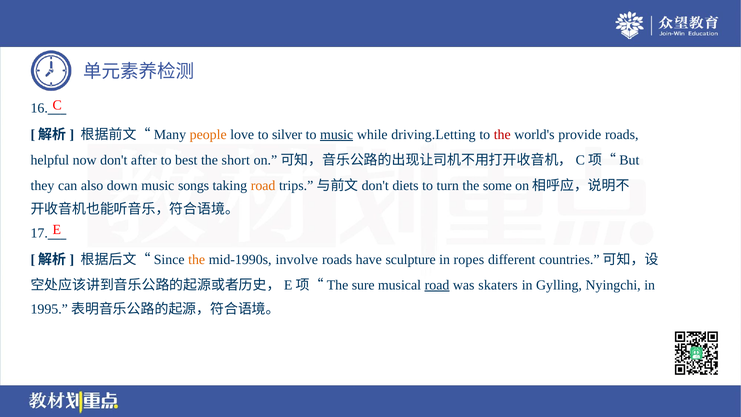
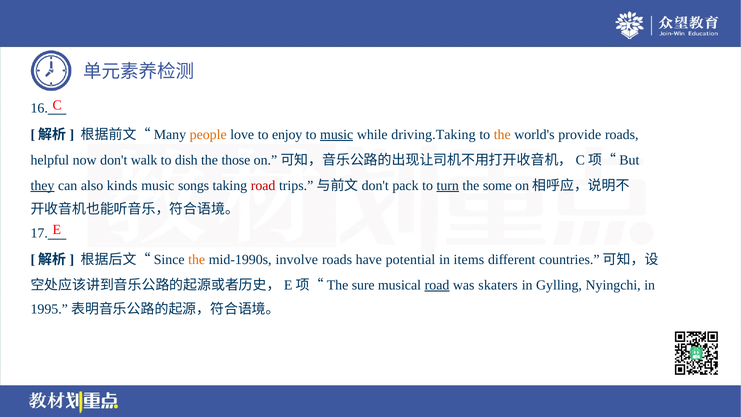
silver: silver -> enjoy
driving.Letting: driving.Letting -> driving.Taking
the at (502, 134) colour: red -> orange
after: after -> walk
best: best -> dish
short: short -> those
they underline: none -> present
down: down -> kinds
road at (263, 185) colour: orange -> red
diets: diets -> pack
turn underline: none -> present
sculpture: sculpture -> potential
ropes: ropes -> items
